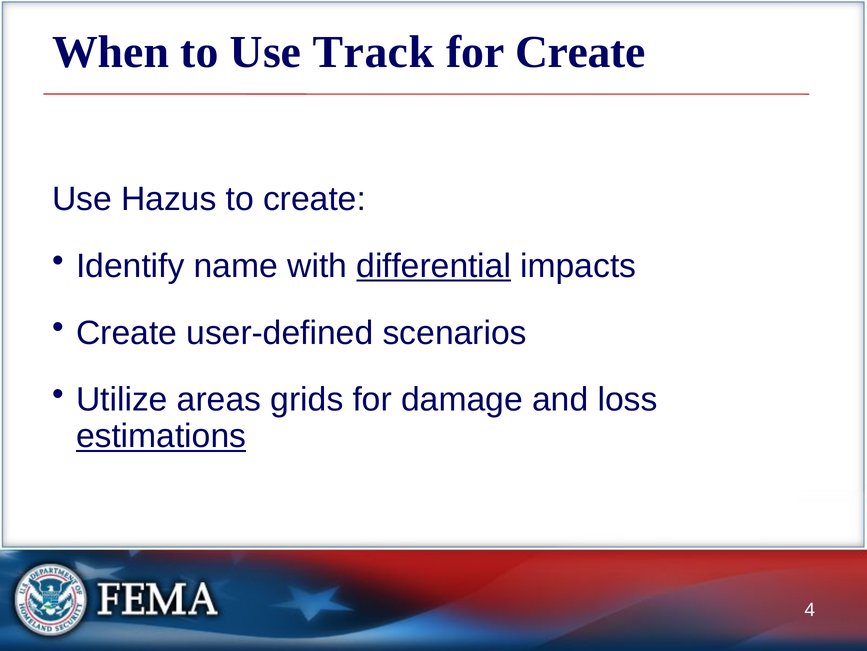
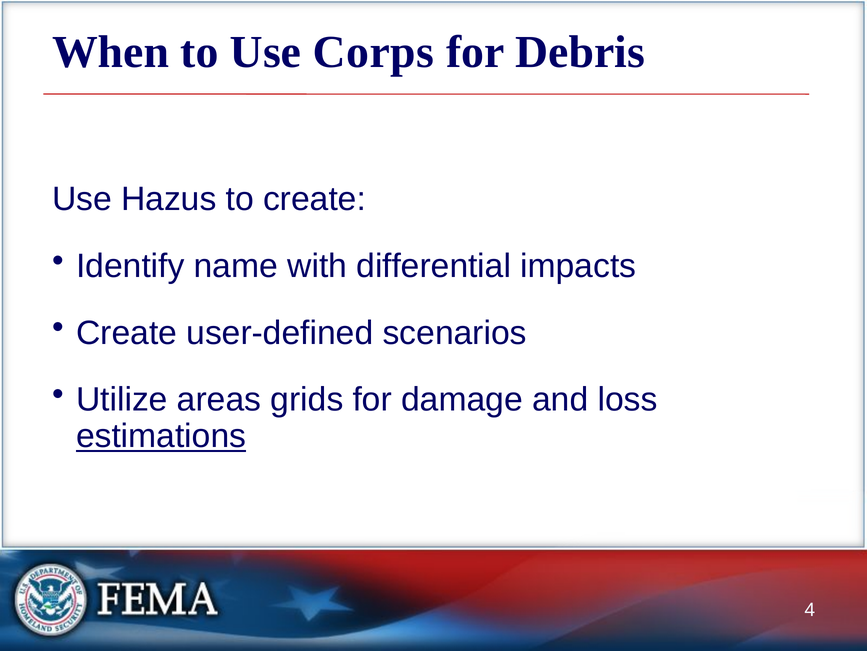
Track: Track -> Corps
for Create: Create -> Debris
differential underline: present -> none
